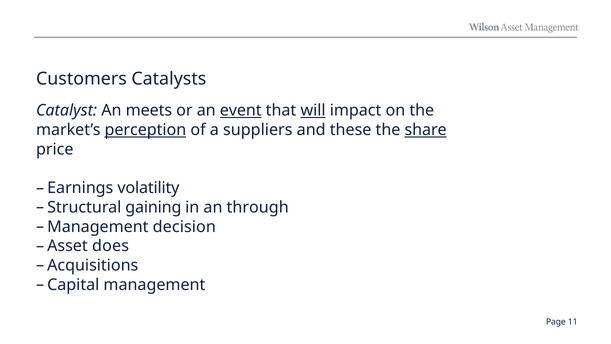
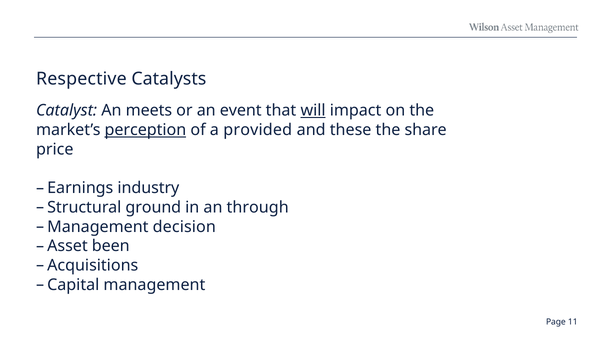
Customers: Customers -> Respective
event underline: present -> none
suppliers: suppliers -> provided
share underline: present -> none
volatility: volatility -> industry
gaining: gaining -> ground
does: does -> been
